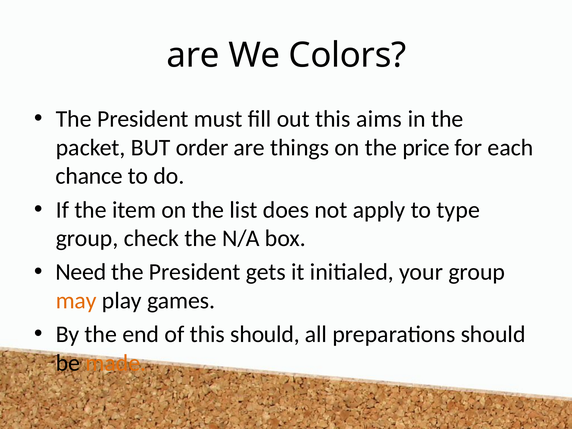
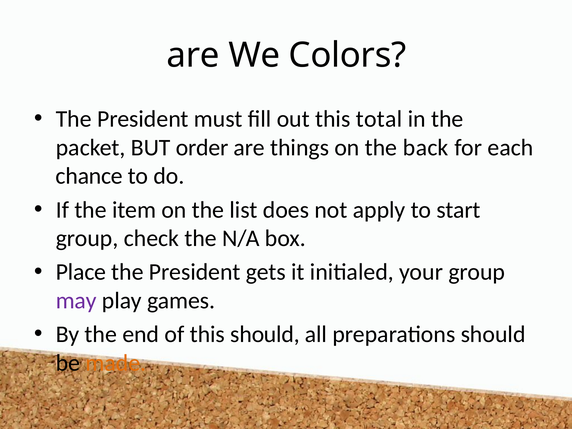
aims: aims -> total
price: price -> back
type: type -> start
Need: Need -> Place
may colour: orange -> purple
